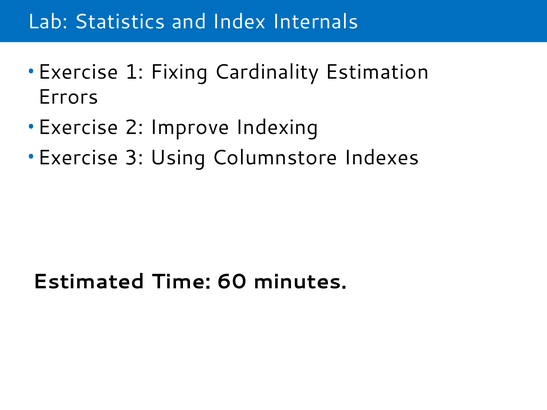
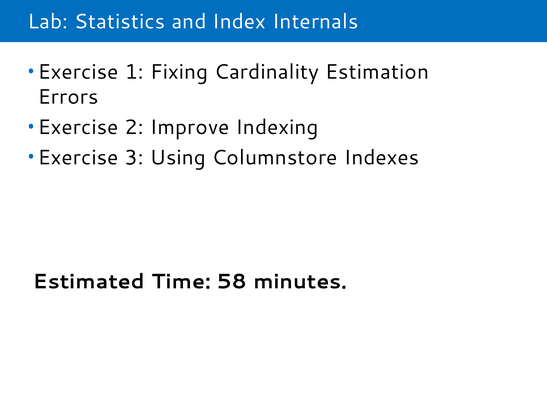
60: 60 -> 58
